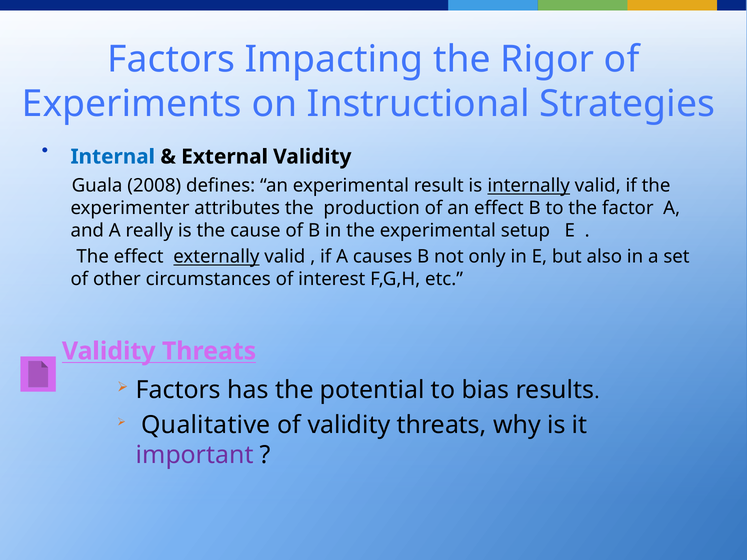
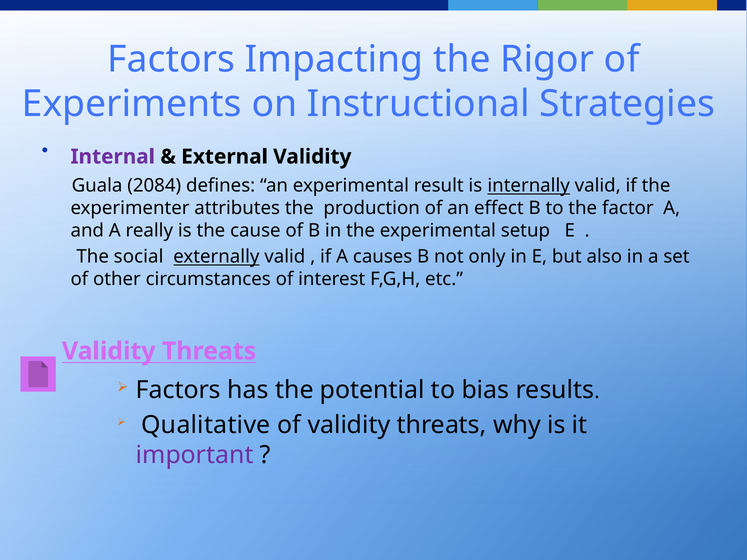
Internal colour: blue -> purple
2008: 2008 -> 2084
The effect: effect -> social
